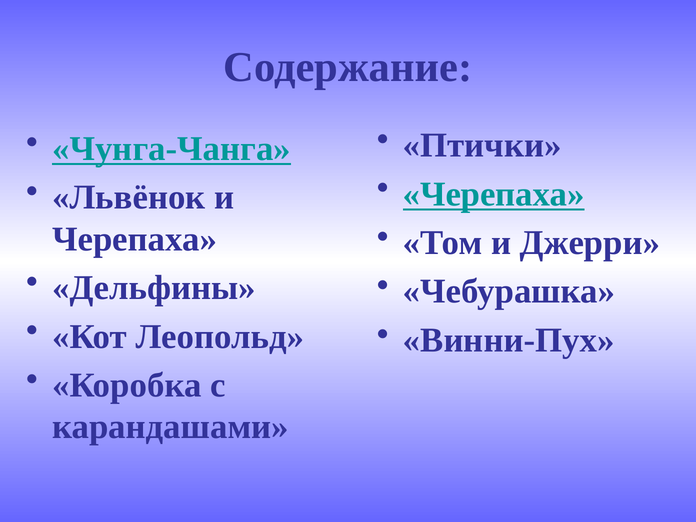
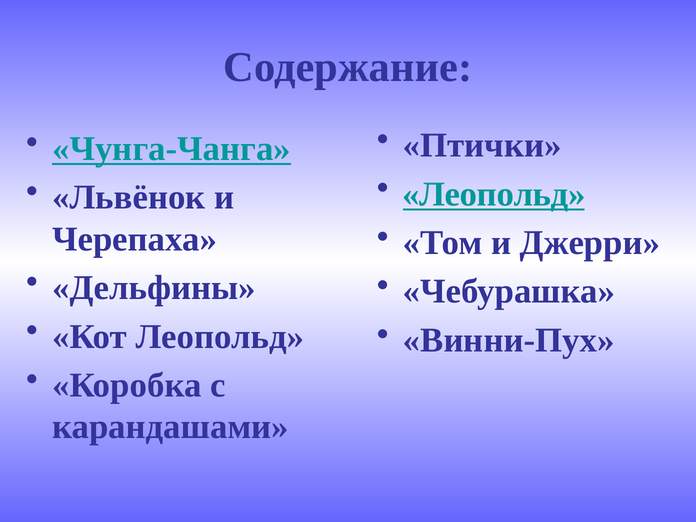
Черепаха at (494, 194): Черепаха -> Леопольд
